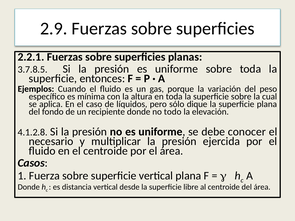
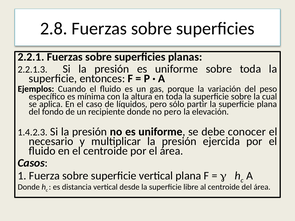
2.9: 2.9 -> 2.8
3.7.8.5: 3.7.8.5 -> 2.2.1.3
dique: dique -> partir
no todo: todo -> pero
4.1.2.8: 4.1.2.8 -> 1.4.2.3
